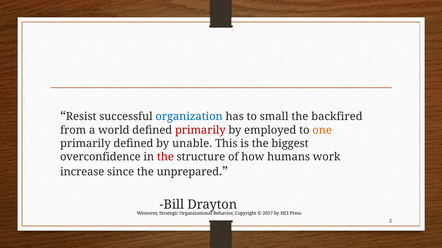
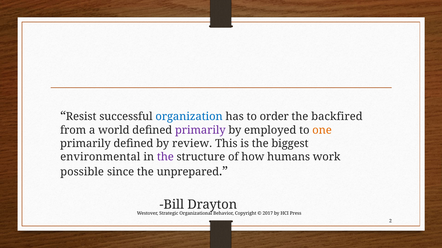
small: small -> order
primarily at (200, 131) colour: red -> purple
unable: unable -> review
overconfidence: overconfidence -> environmental
the at (165, 157) colour: red -> purple
increase: increase -> possible
